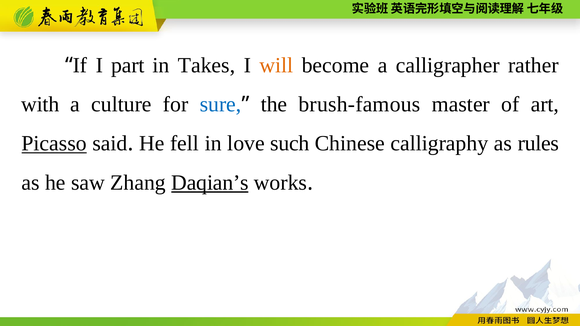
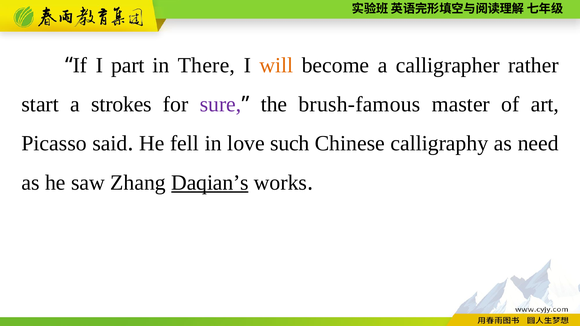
Takes: Takes -> There
with: with -> start
culture: culture -> strokes
sure colour: blue -> purple
Picasso underline: present -> none
rules: rules -> need
